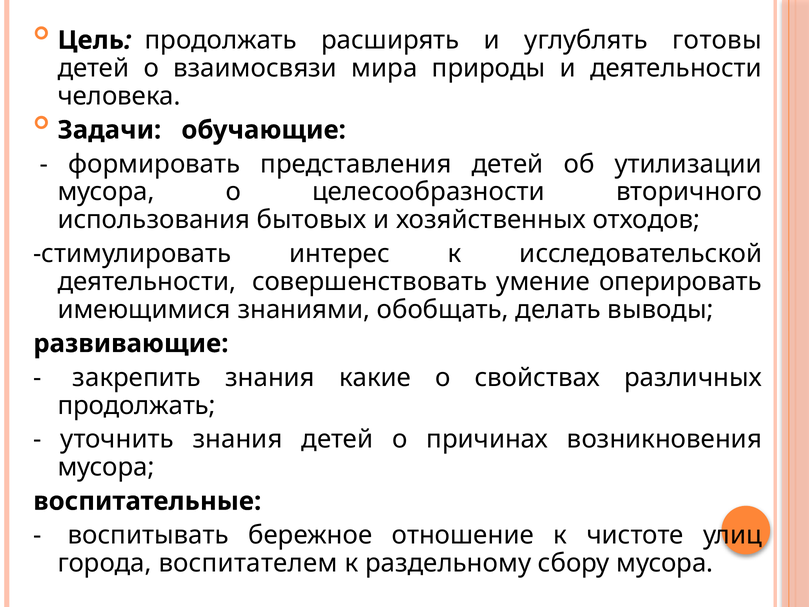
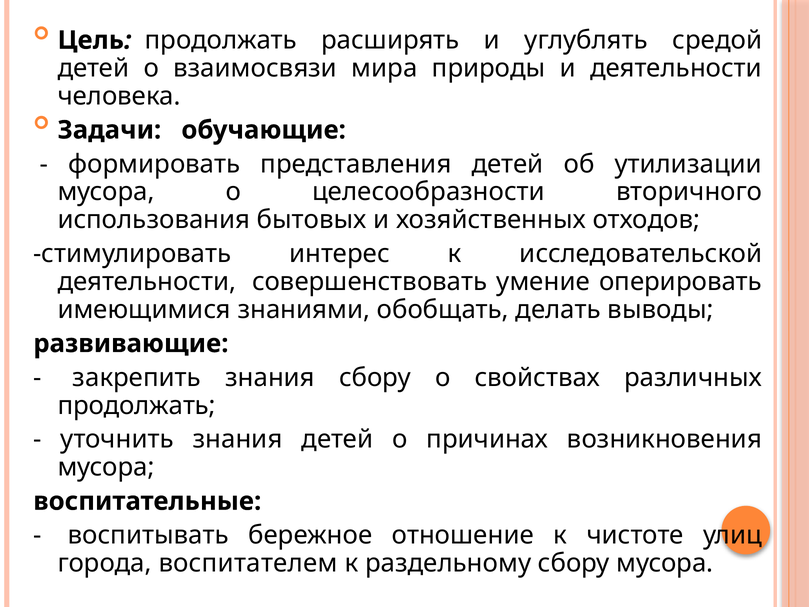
готовы: готовы -> средой
знания какие: какие -> сбору
